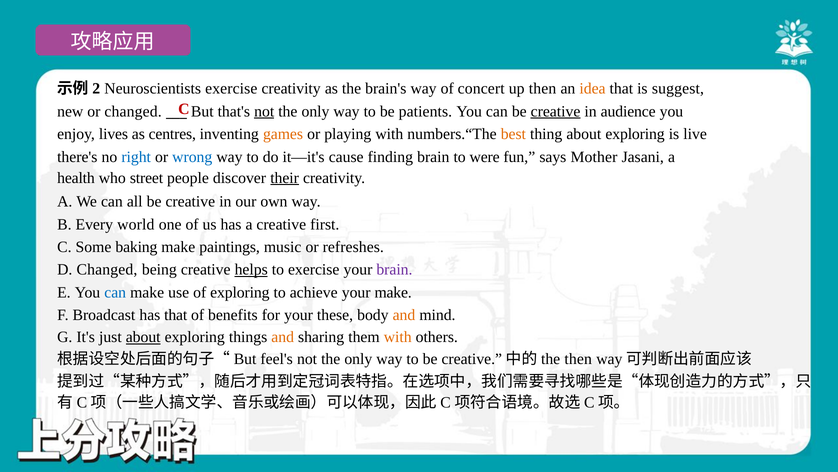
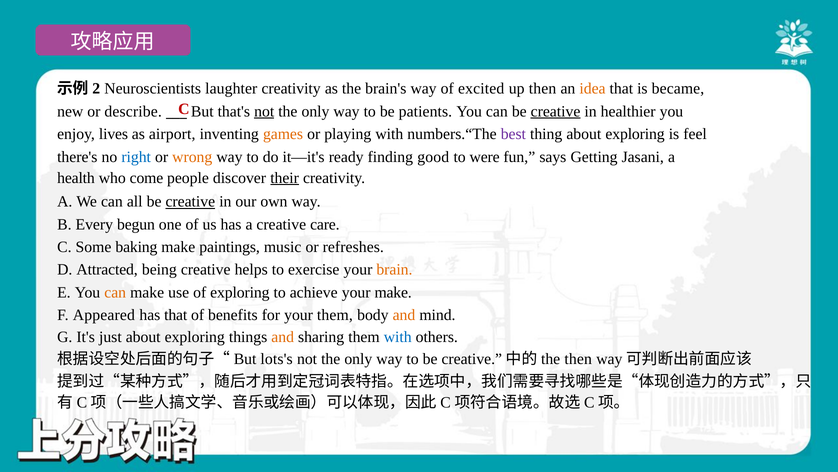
Neuroscientists exercise: exercise -> laughter
concert: concert -> excited
suggest: suggest -> became
or changed: changed -> describe
audience: audience -> healthier
centres: centres -> airport
best colour: orange -> purple
live: live -> feel
wrong colour: blue -> orange
cause: cause -> ready
finding brain: brain -> good
Mother: Mother -> Getting
street: street -> come
creative at (190, 201) underline: none -> present
world: world -> begun
first: first -> care
D Changed: Changed -> Attracted
helps underline: present -> none
brain at (394, 269) colour: purple -> orange
can at (115, 292) colour: blue -> orange
Broadcast: Broadcast -> Appeared
your these: these -> them
about at (143, 337) underline: present -> none
with at (398, 337) colour: orange -> blue
feel's: feel's -> lots's
